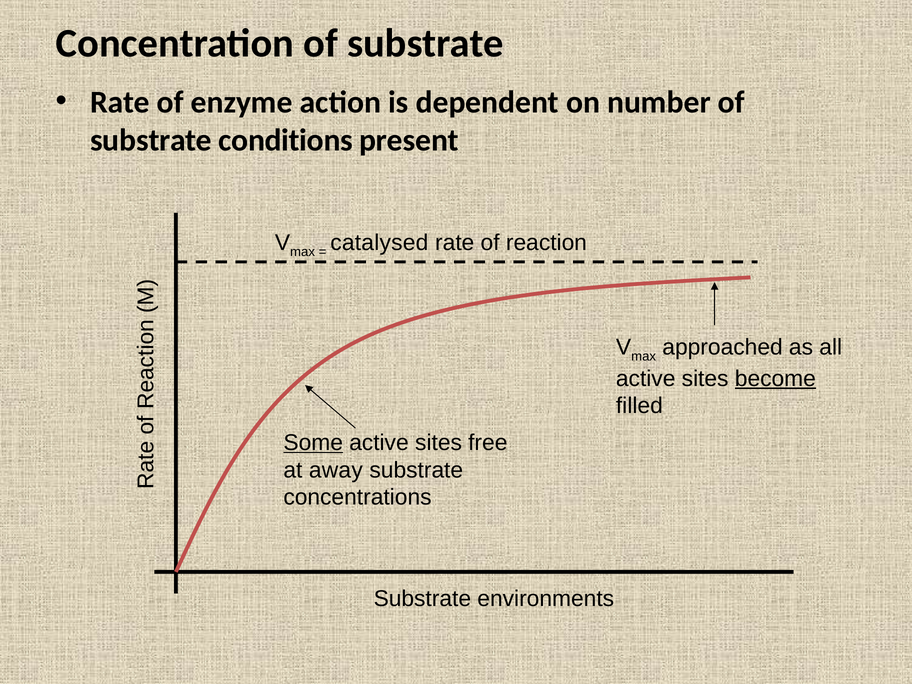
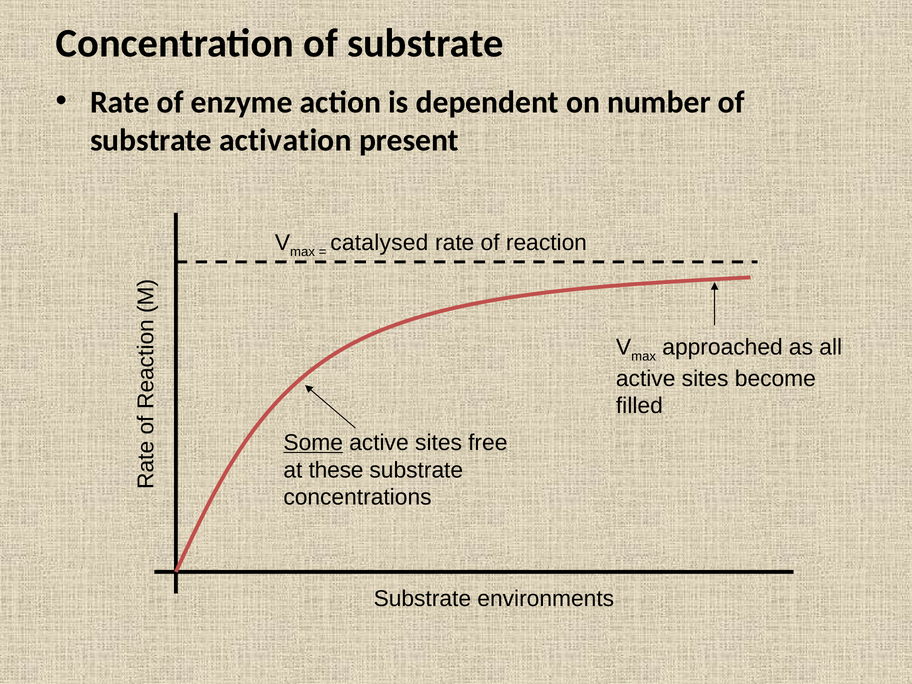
conditions: conditions -> activation
become underline: present -> none
away: away -> these
